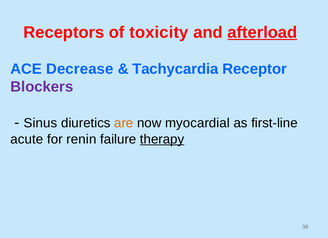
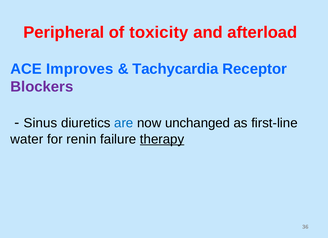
Receptors: Receptors -> Peripheral
afterload underline: present -> none
Decrease: Decrease -> Improves
are colour: orange -> blue
myocardial: myocardial -> unchanged
acute: acute -> water
